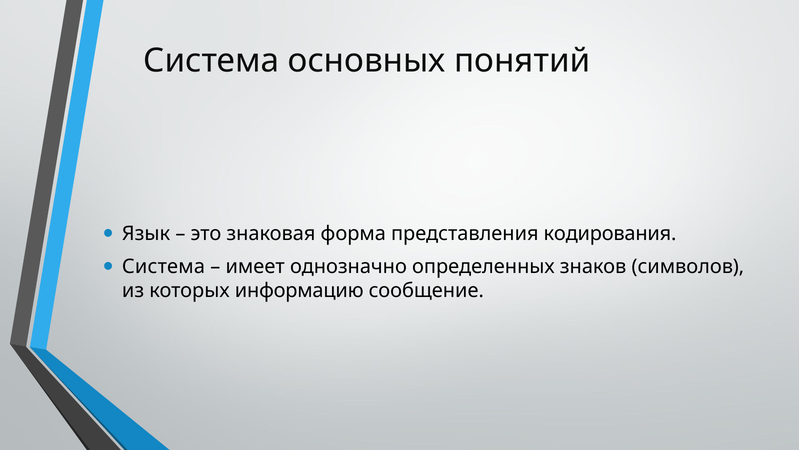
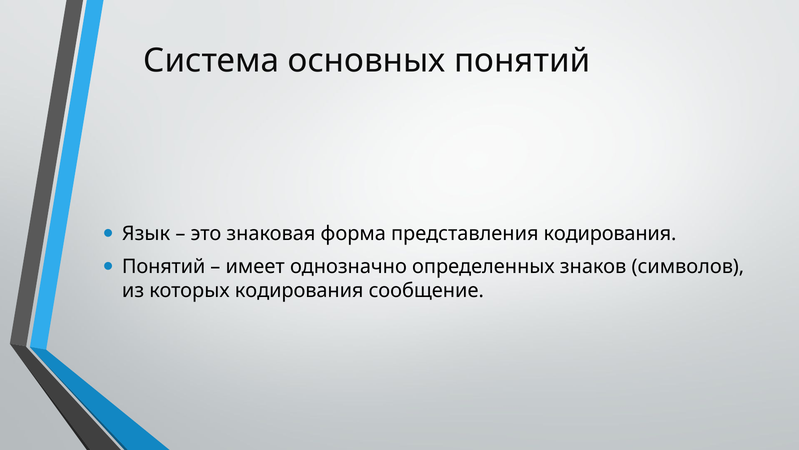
Система at (163, 267): Система -> Понятий
которых информацию: информацию -> кодирования
